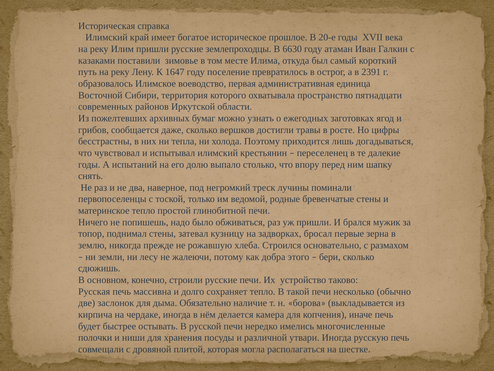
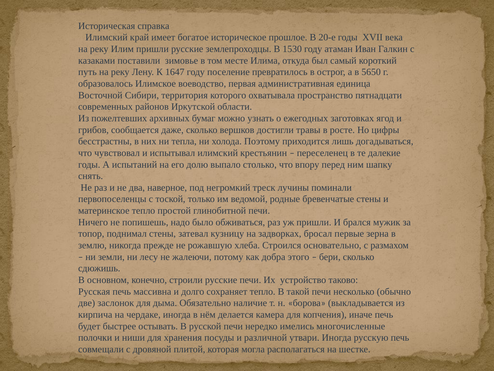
6630: 6630 -> 1530
2391: 2391 -> 5650
